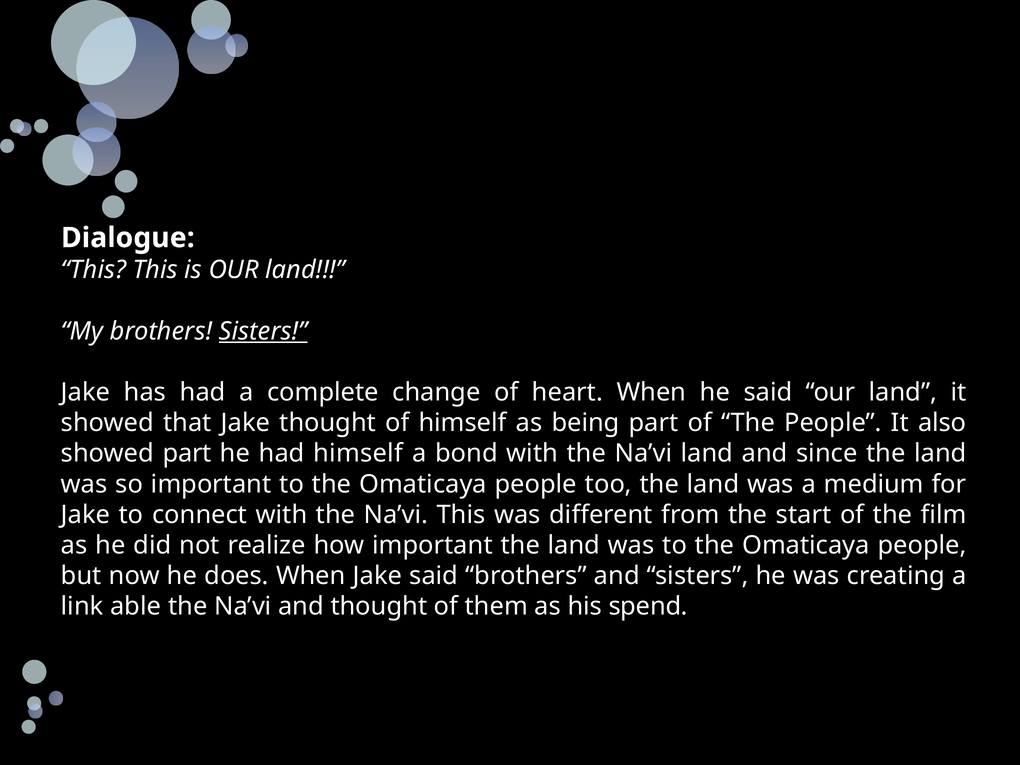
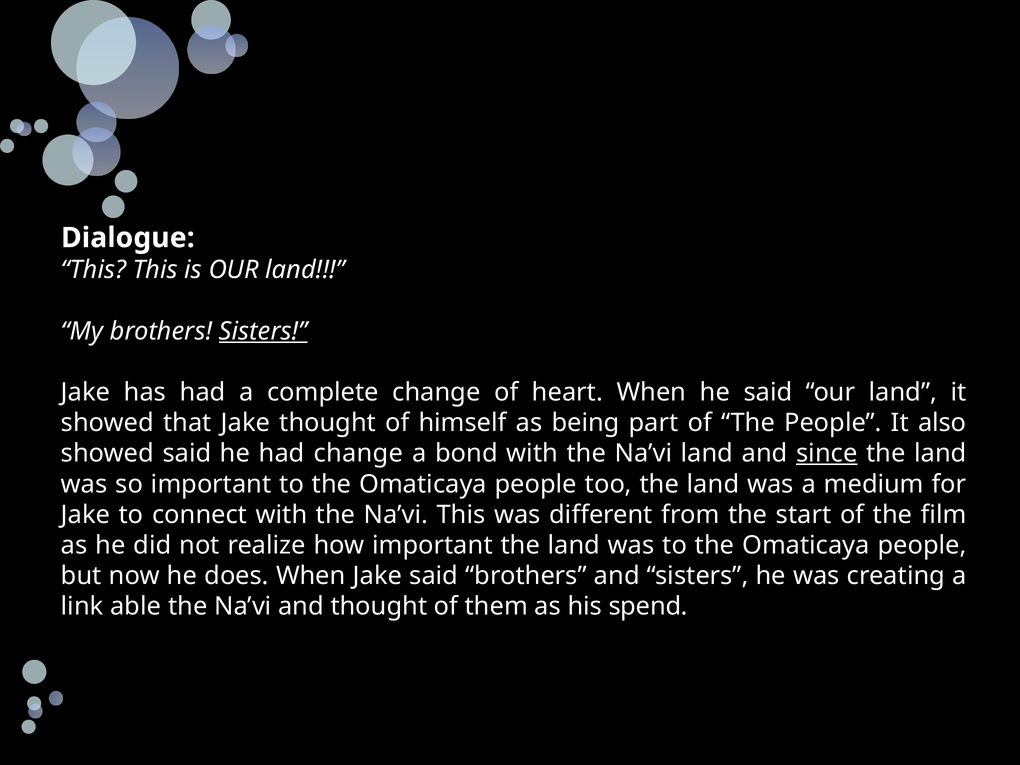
showed part: part -> said
had himself: himself -> change
since underline: none -> present
